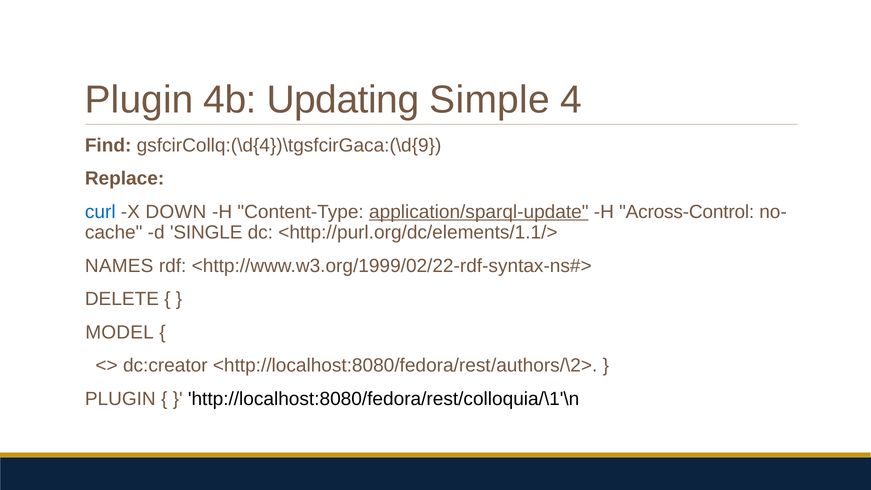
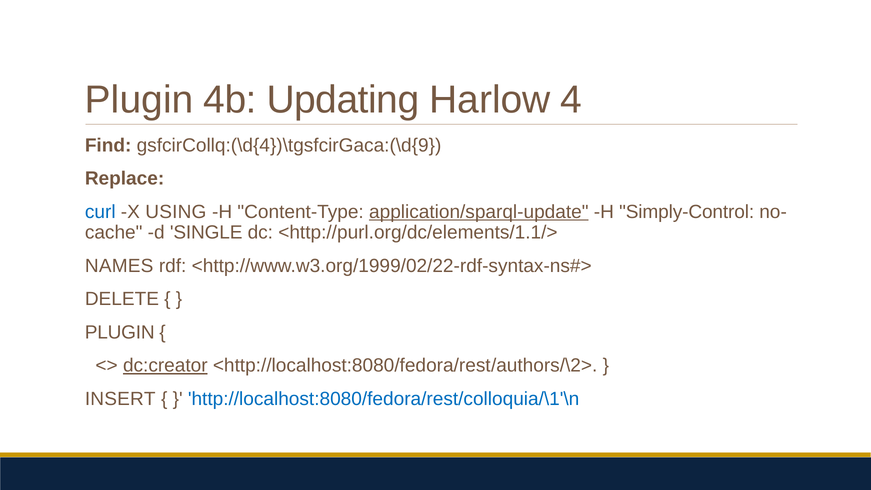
Simple: Simple -> Harlow
DOWN: DOWN -> USING
Across-Control: Across-Control -> Simply-Control
MODEL at (120, 332): MODEL -> PLUGIN
dc:creator underline: none -> present
PLUGIN at (120, 399): PLUGIN -> INSERT
http://localhost:8080/fedora/rest/colloquia/\1'\n colour: black -> blue
